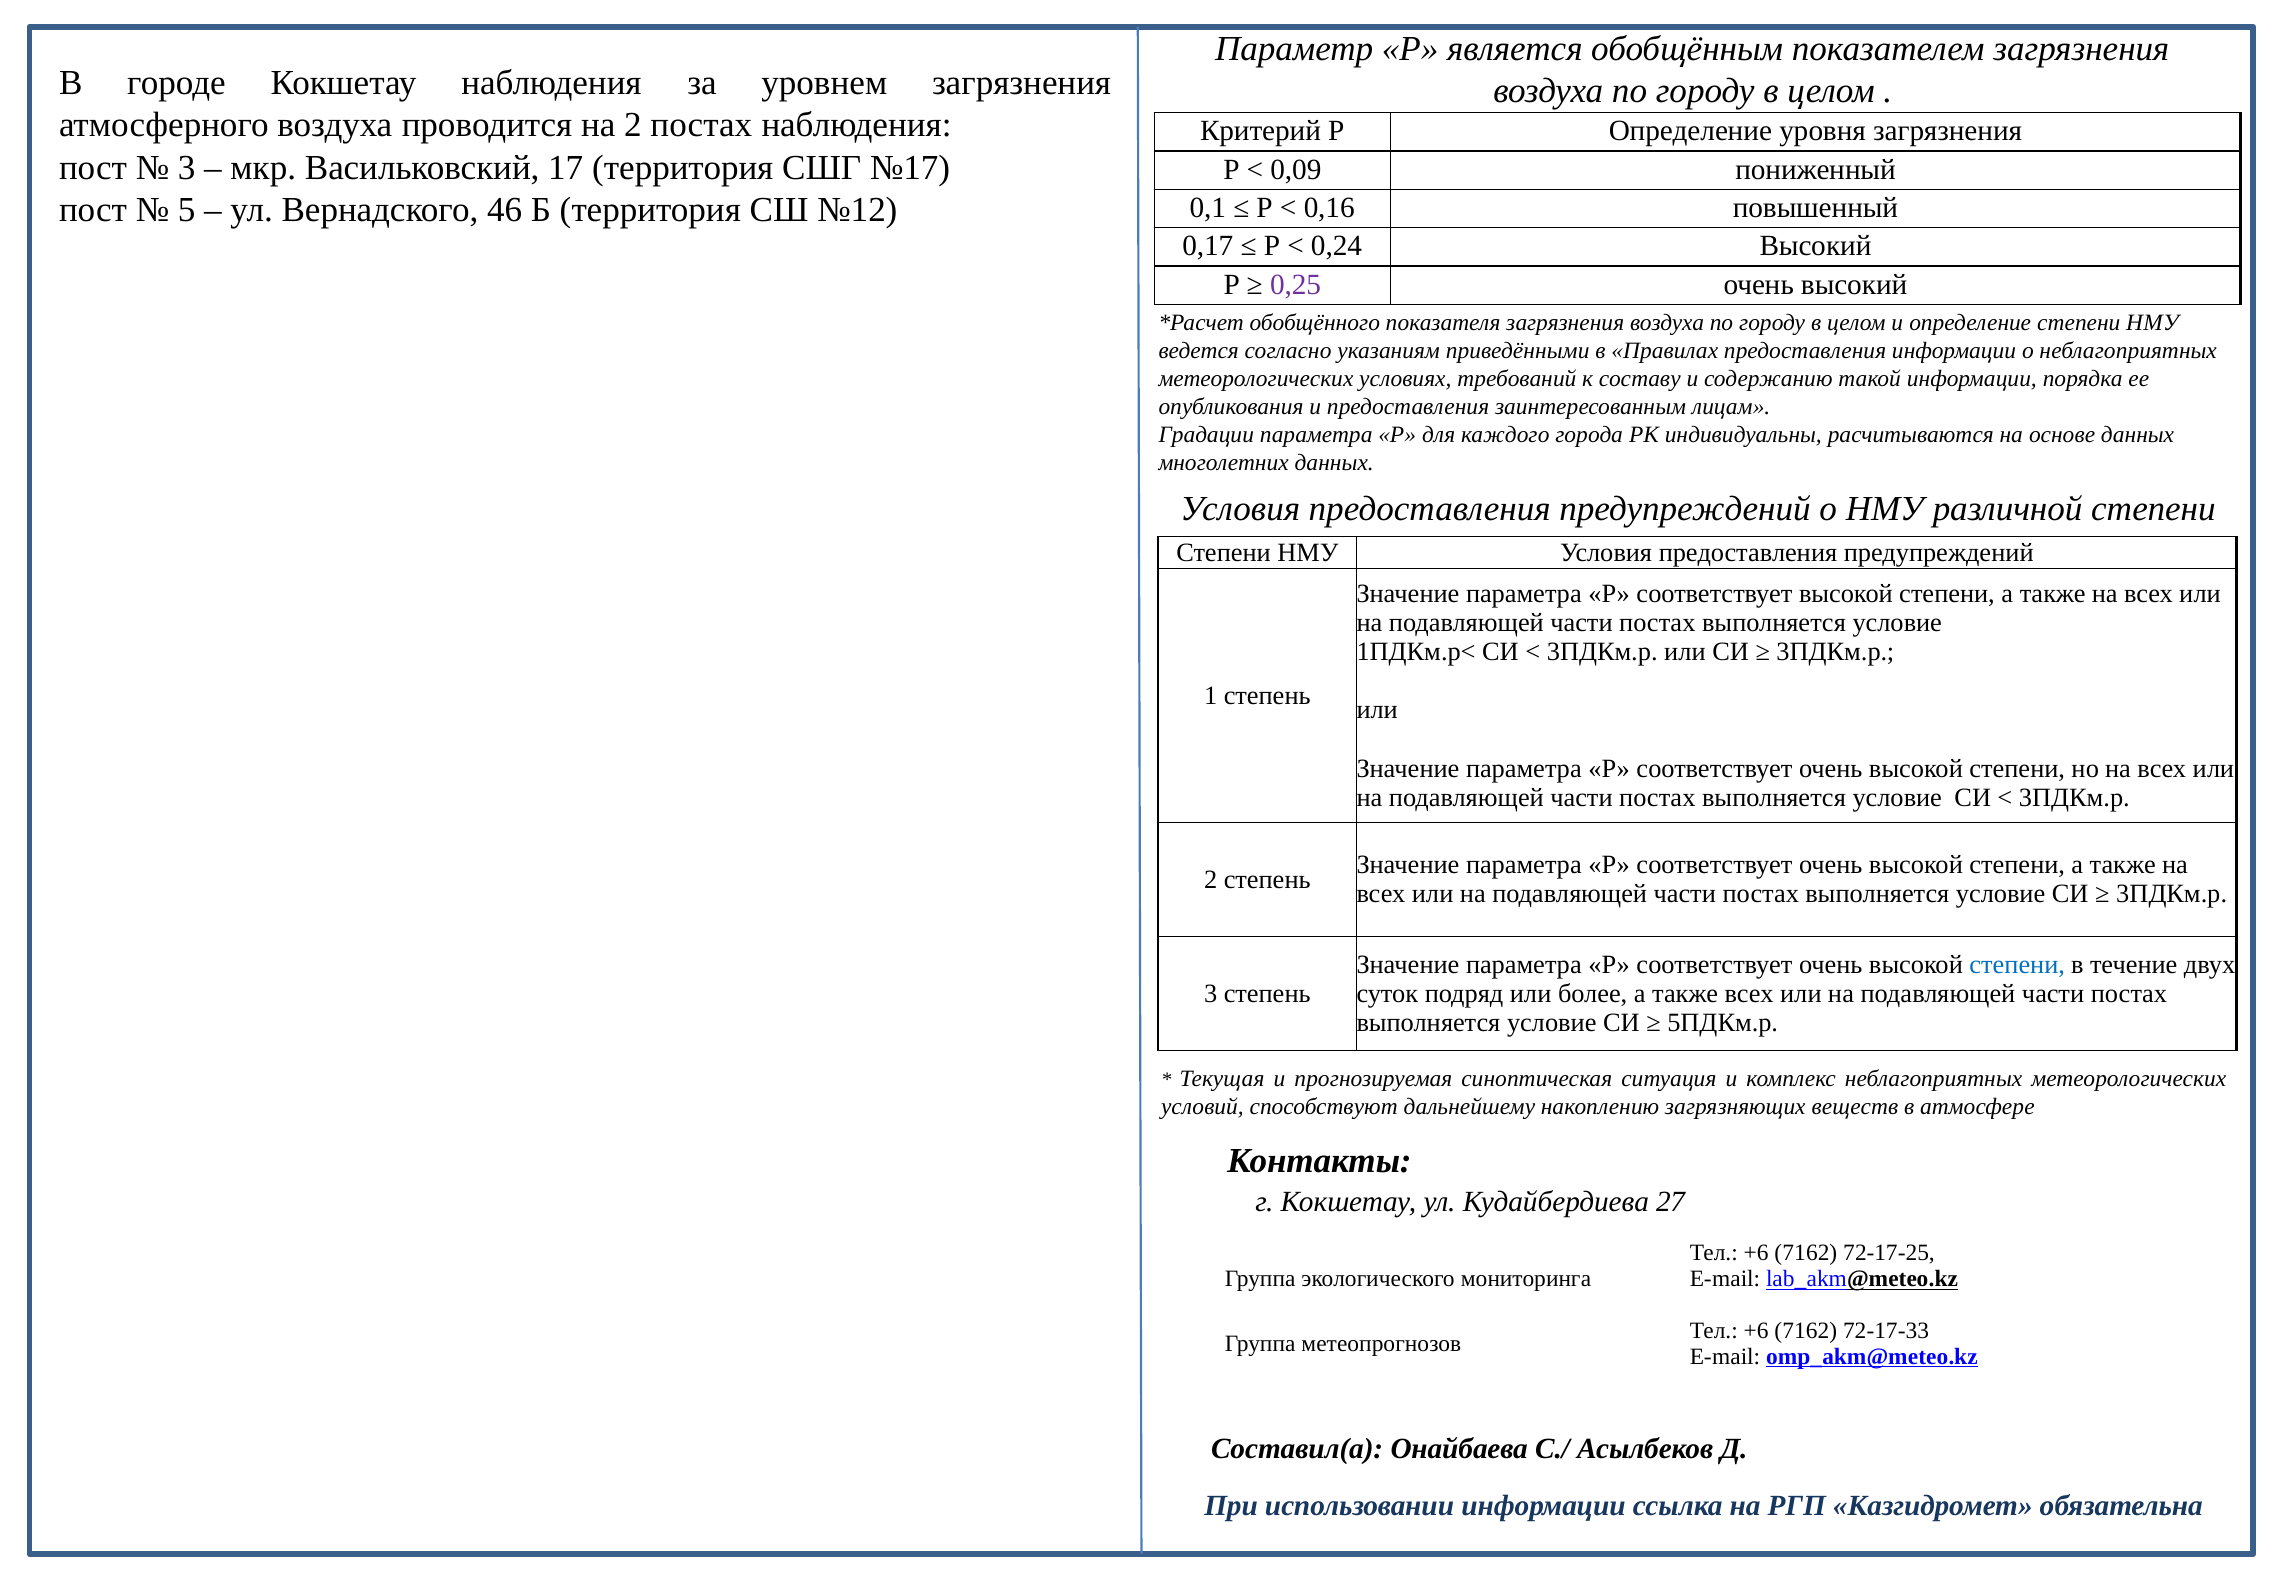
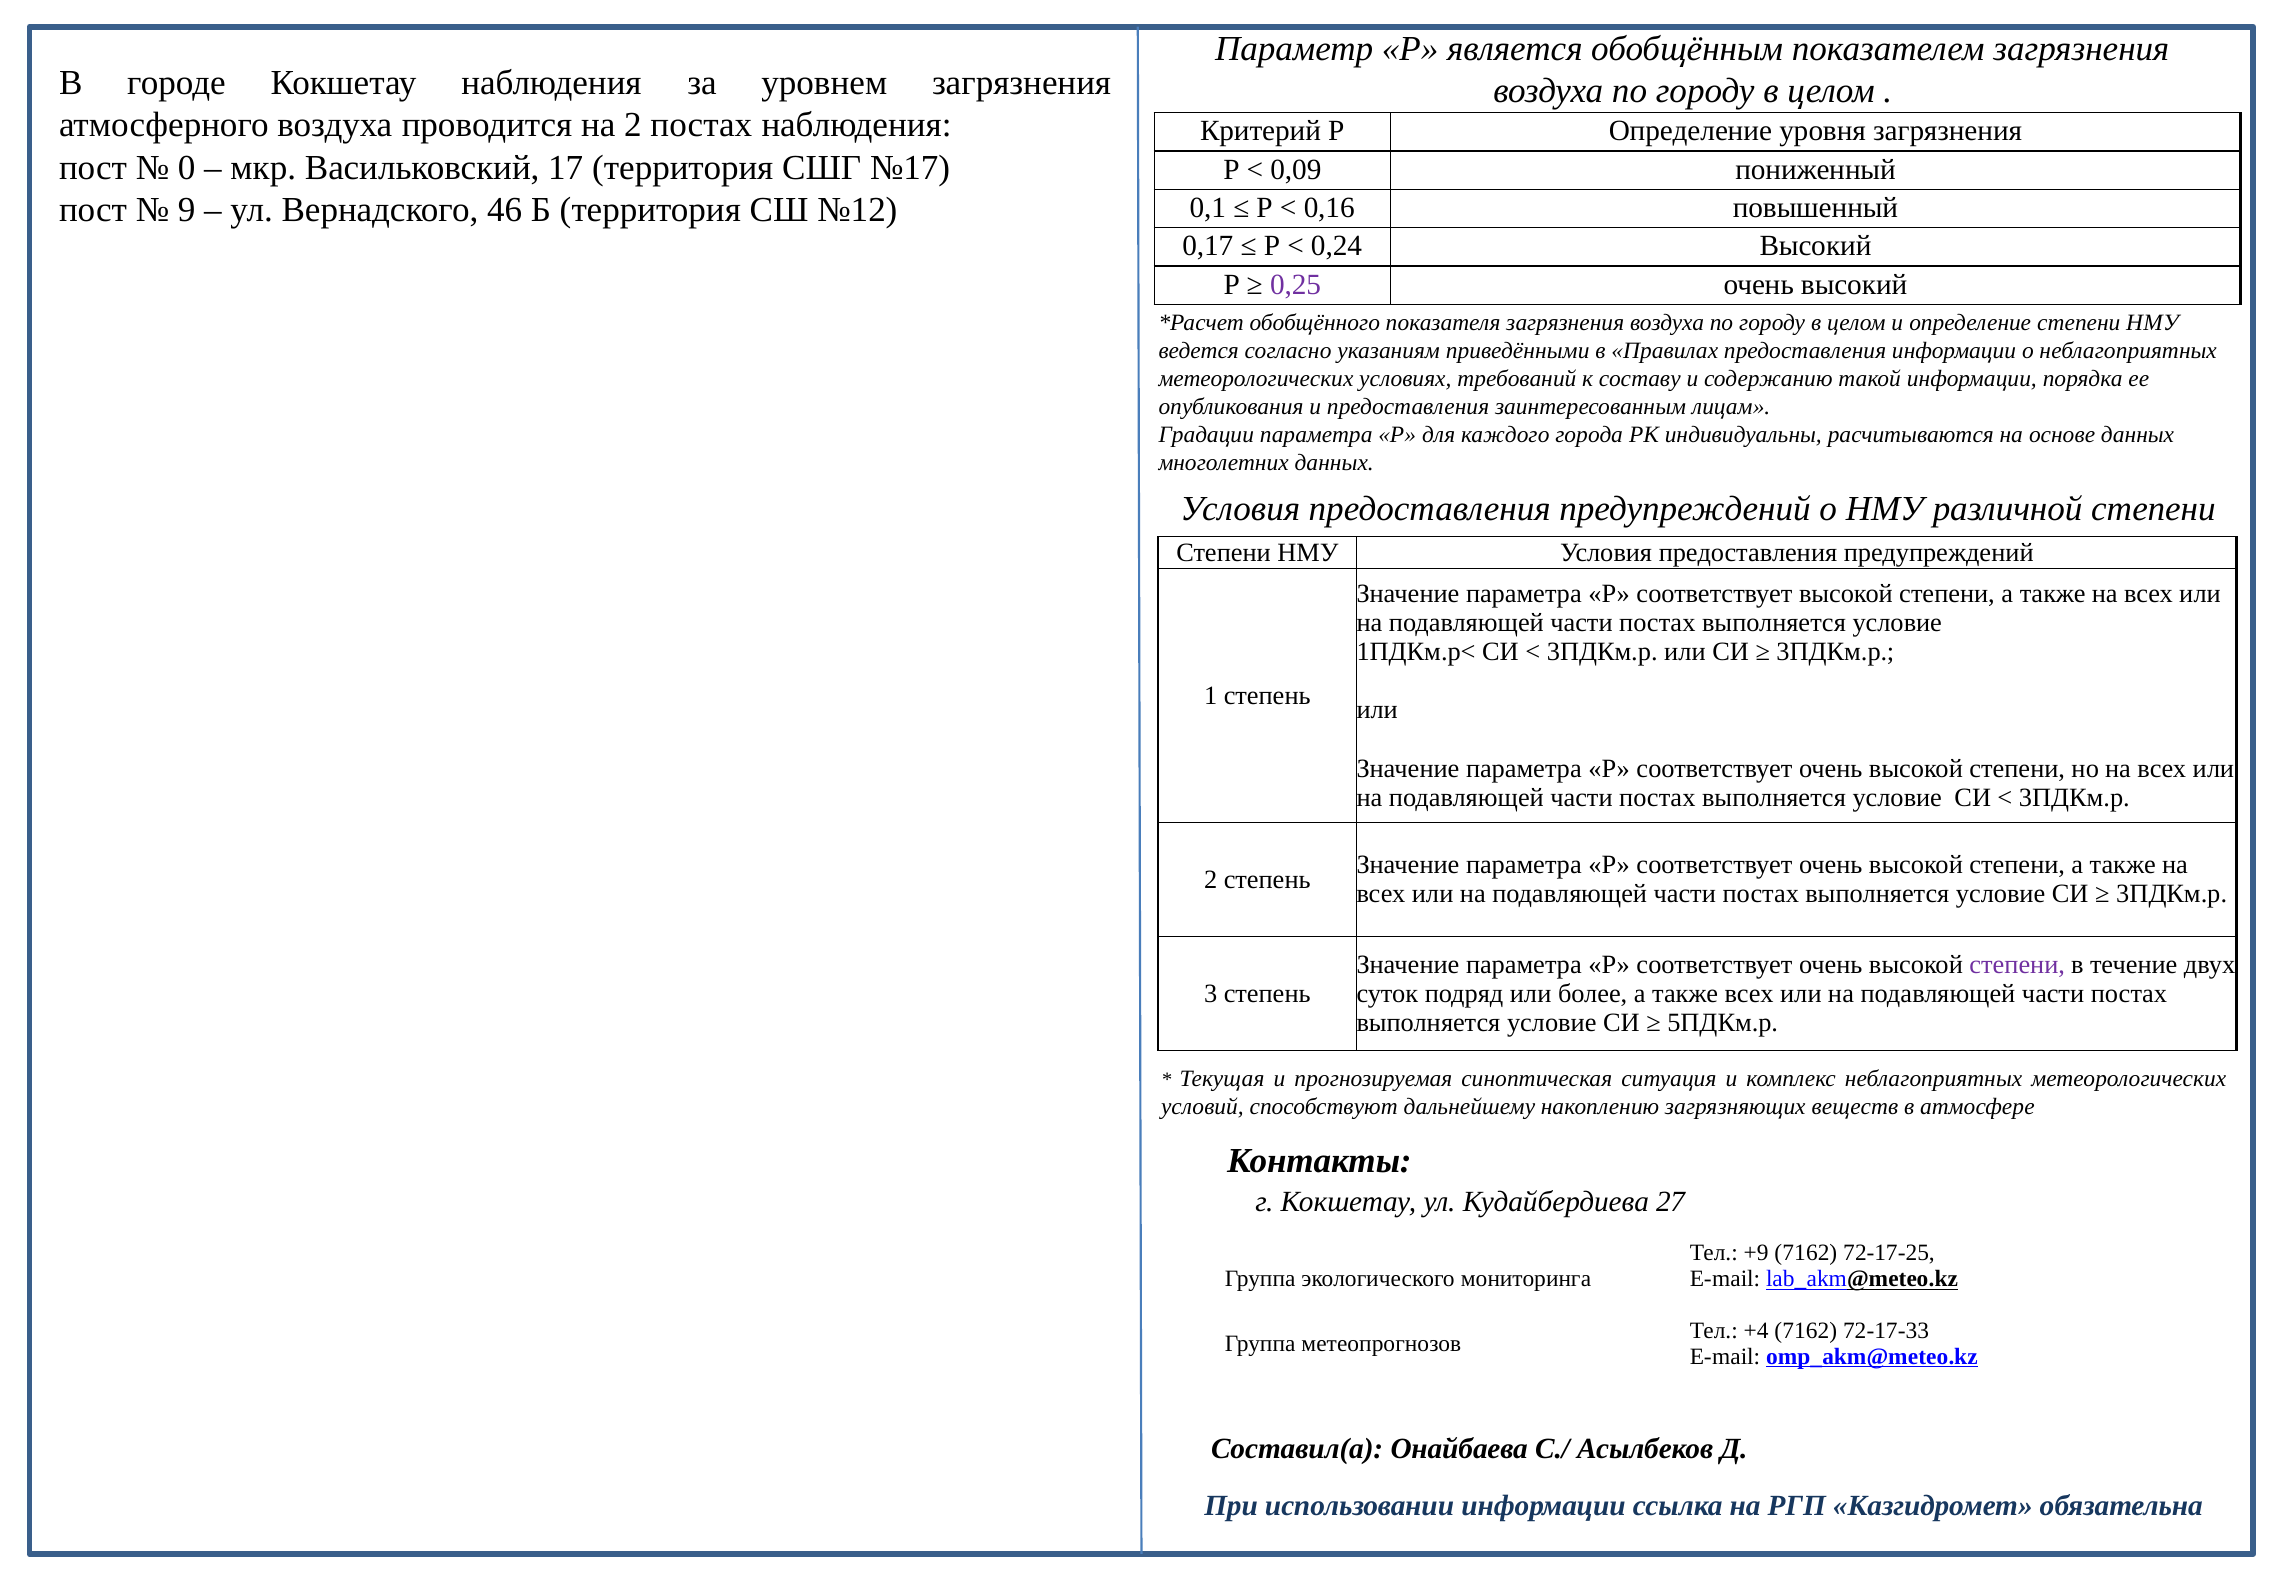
3 at (187, 167): 3 -> 0
5: 5 -> 9
степени at (2017, 964) colour: blue -> purple
+6 at (1756, 1253): +6 -> +9
+6 at (1756, 1330): +6 -> +4
